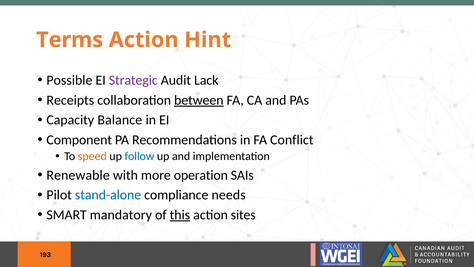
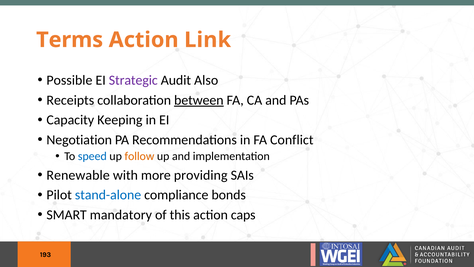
Hint: Hint -> Link
Lack: Lack -> Also
Balance: Balance -> Keeping
Component: Component -> Negotiation
speed colour: orange -> blue
follow colour: blue -> orange
operation: operation -> providing
needs: needs -> bonds
this underline: present -> none
sites: sites -> caps
